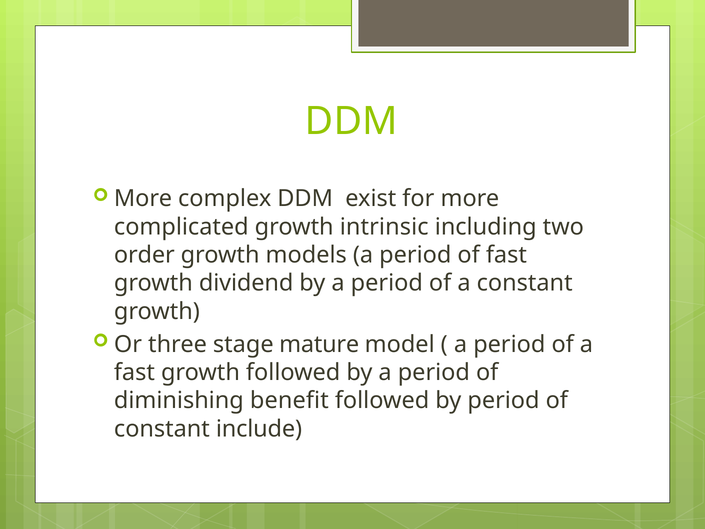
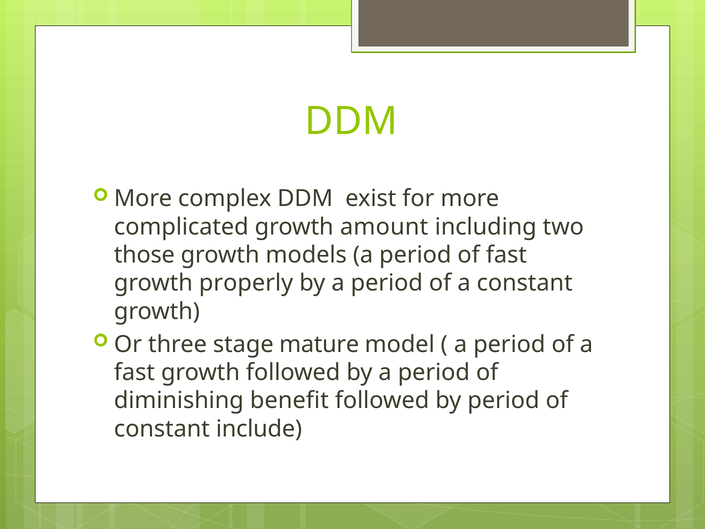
intrinsic: intrinsic -> amount
order: order -> those
dividend: dividend -> properly
